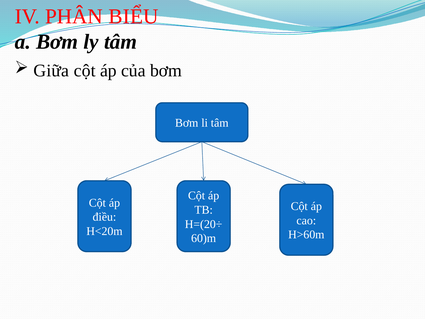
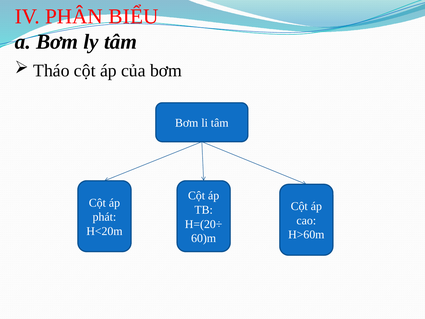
Giữa: Giữa -> Tháo
điều: điều -> phát
